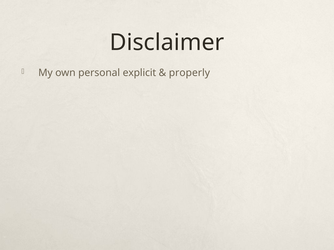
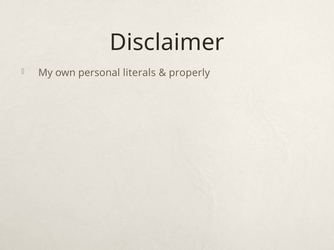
explicit: explicit -> literals
